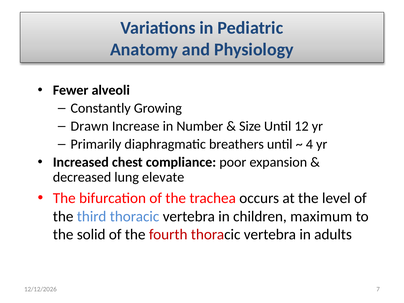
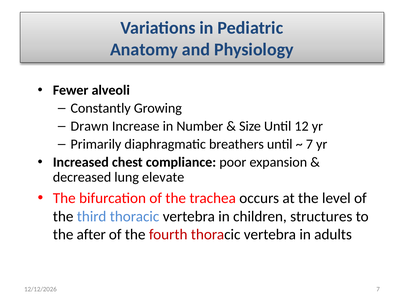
4 at (309, 144): 4 -> 7
maximum: maximum -> structures
solid: solid -> after
